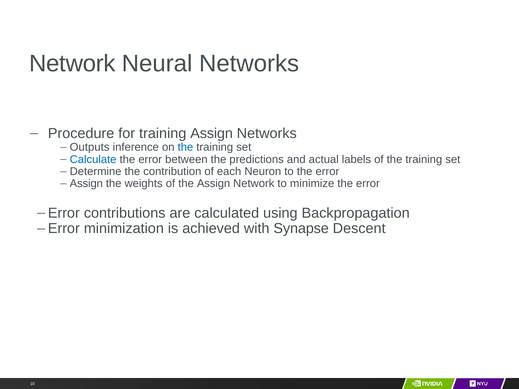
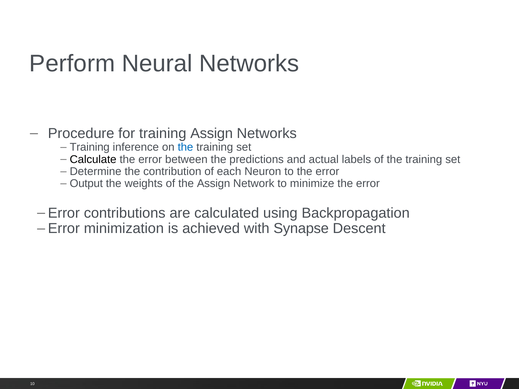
Network at (72, 64): Network -> Perform
Outputs at (90, 147): Outputs -> Training
Calculate colour: blue -> black
Assign at (86, 184): Assign -> Output
